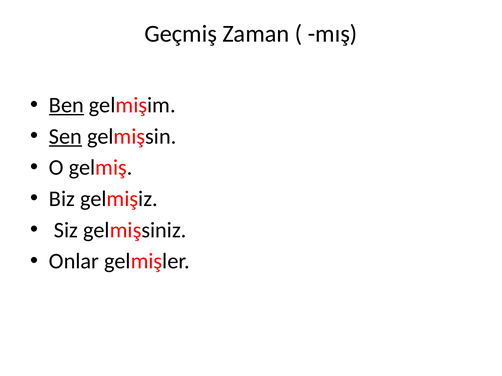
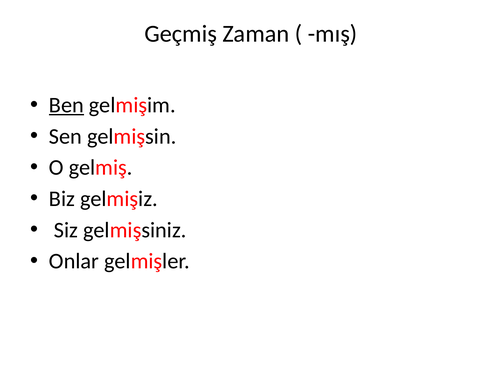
Sen underline: present -> none
